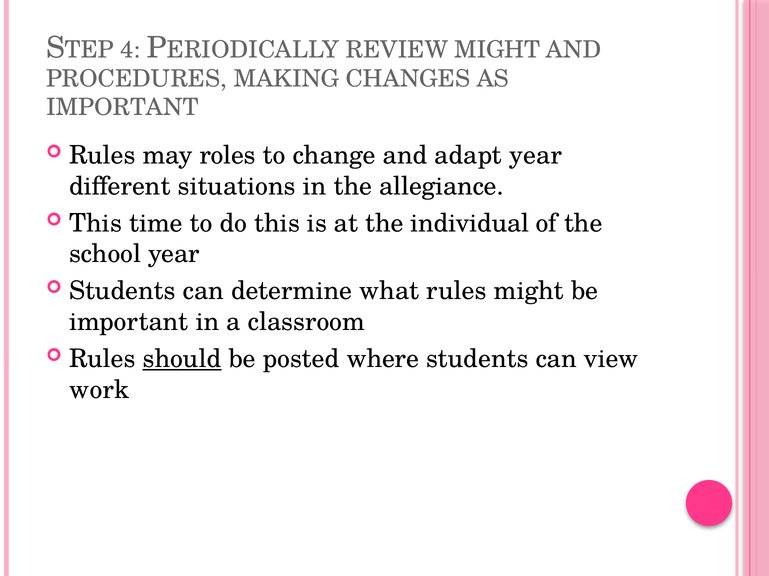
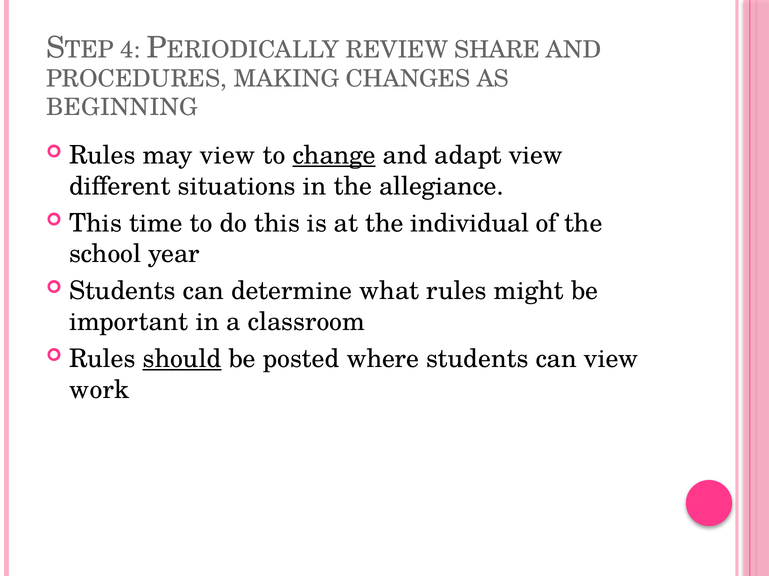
REVIEW MIGHT: MIGHT -> SHARE
IMPORTANT at (122, 108): IMPORTANT -> BEGINNING
may roles: roles -> view
change underline: none -> present
adapt year: year -> view
